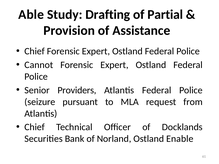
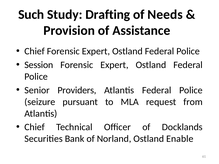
Able: Able -> Such
Partial: Partial -> Needs
Cannot: Cannot -> Session
